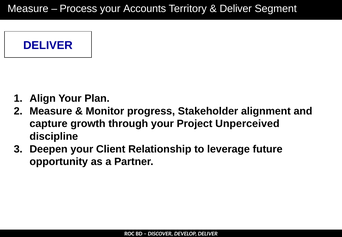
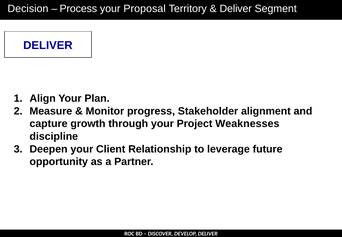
Measure at (28, 9): Measure -> Decision
Accounts: Accounts -> Proposal
Unperceived: Unperceived -> Weaknesses
